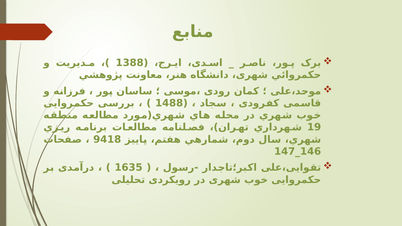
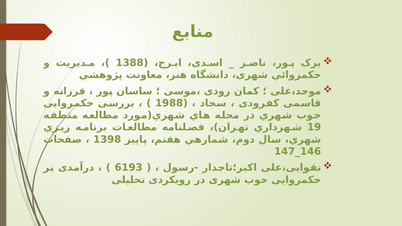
1488: 1488 -> 1988
9418: 9418 -> 1398
1635: 1635 -> 6193
